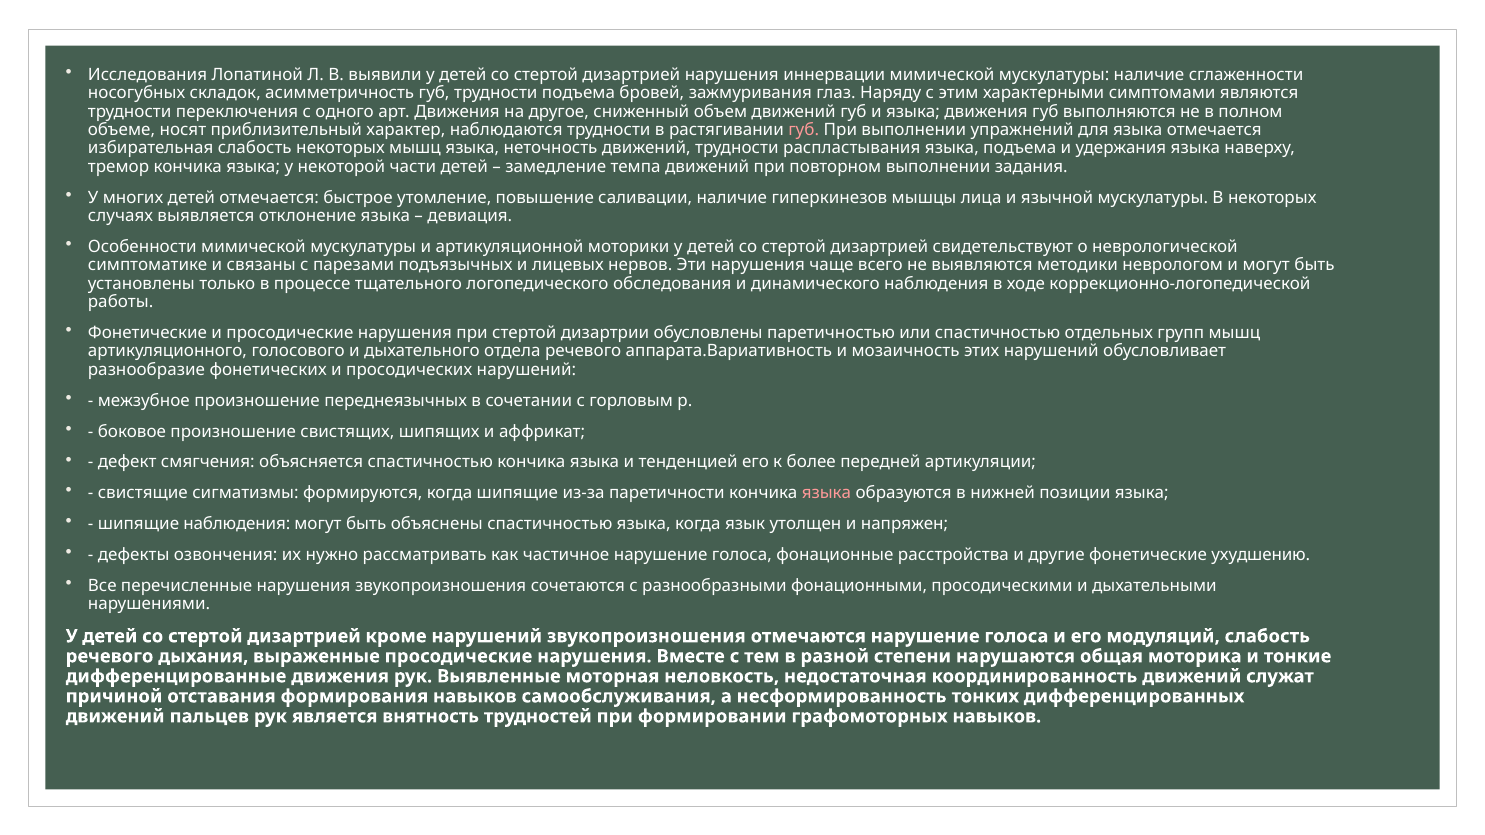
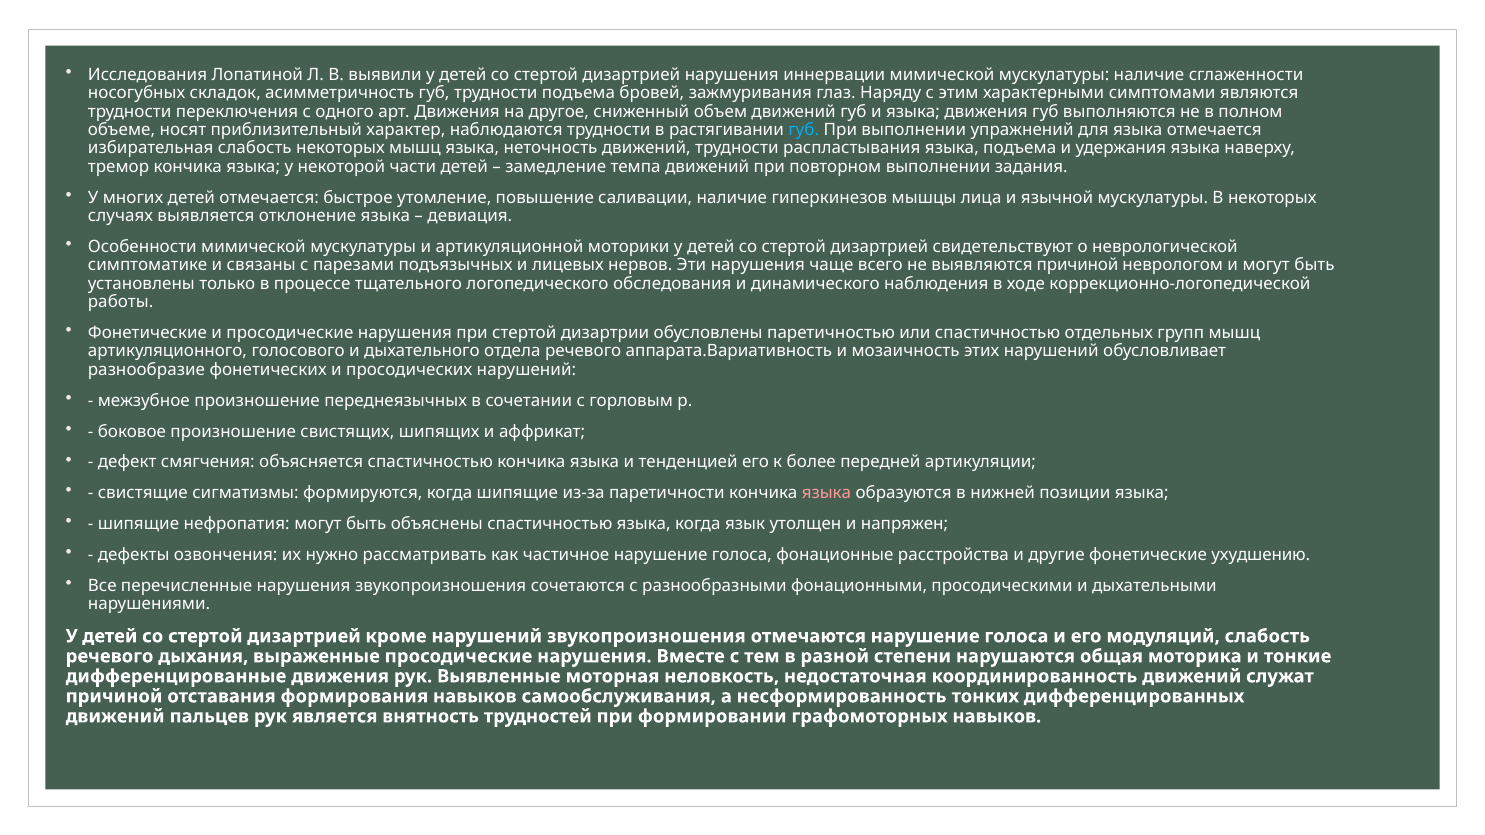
губ at (804, 130) colour: pink -> light blue
выявляются методики: методики -> причиной
шипящие наблюдения: наблюдения -> нефропатия
